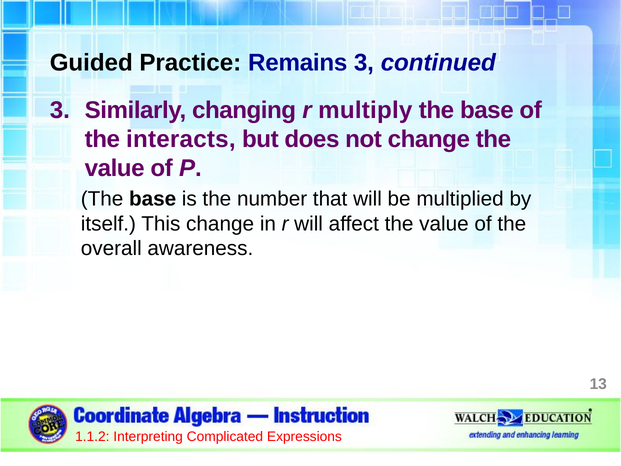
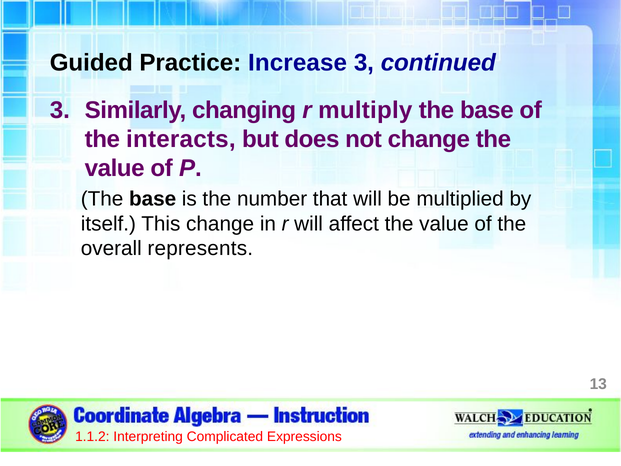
Remains: Remains -> Increase
awareness: awareness -> represents
